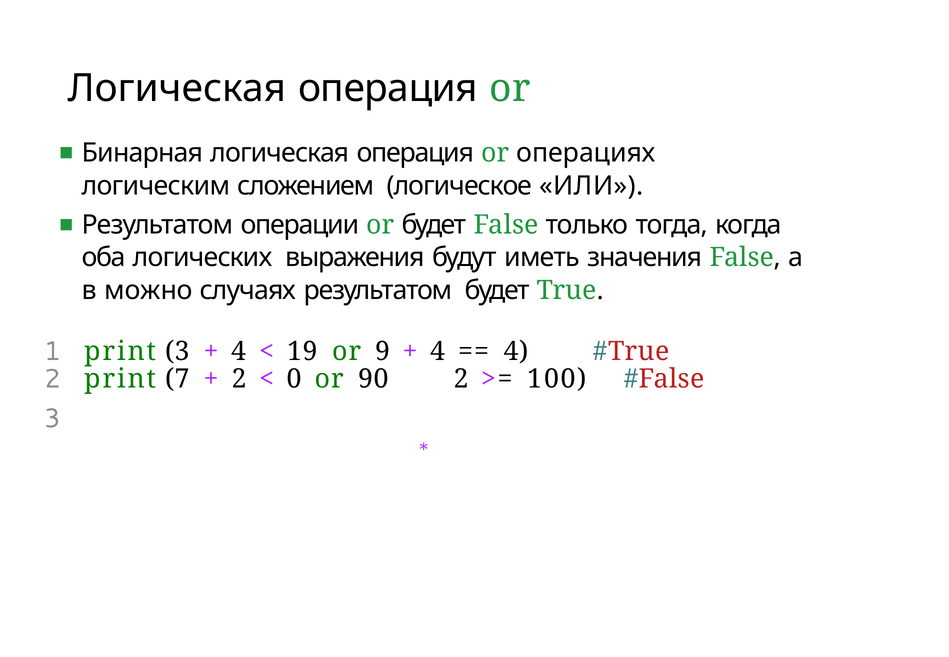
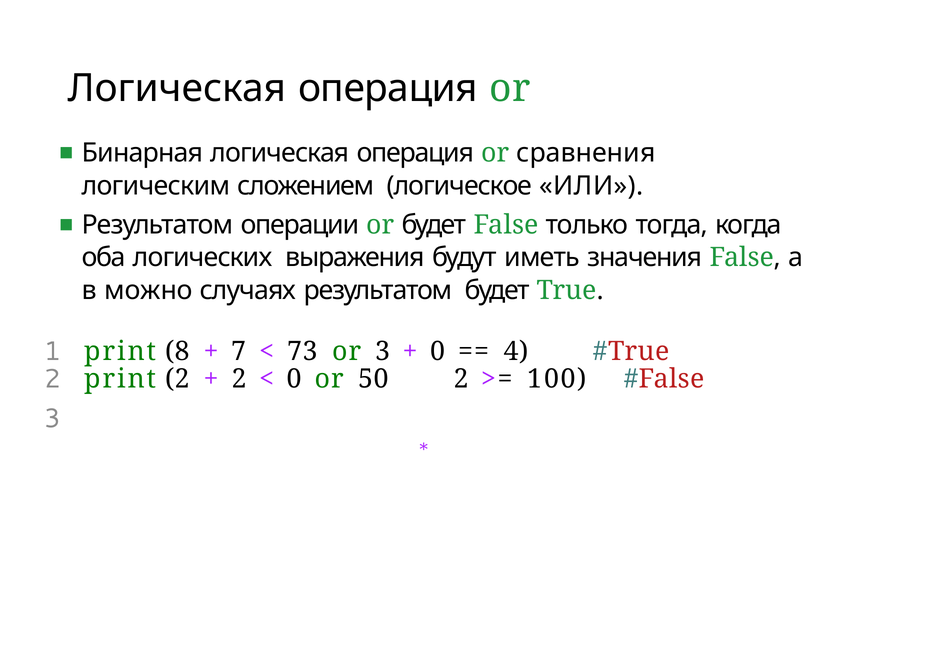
операциях: операциях -> сравнения
print 3: 3 -> 8
4 at (239, 351): 4 -> 7
19: 19 -> 73
or 9: 9 -> 3
4 at (438, 351): 4 -> 0
print 7: 7 -> 2
90: 90 -> 50
